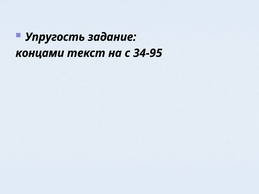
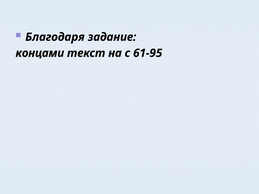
Упругость: Упругость -> Благодаря
34-95: 34-95 -> 61-95
